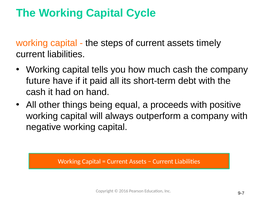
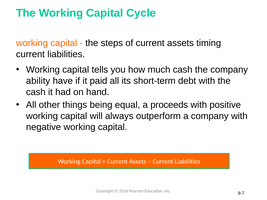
timely: timely -> timing
future: future -> ability
